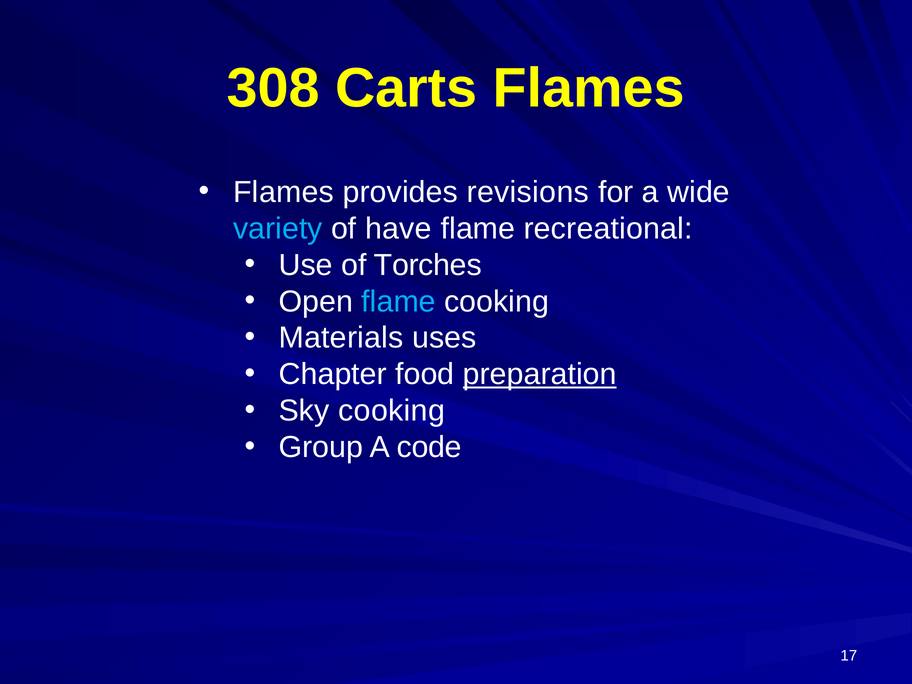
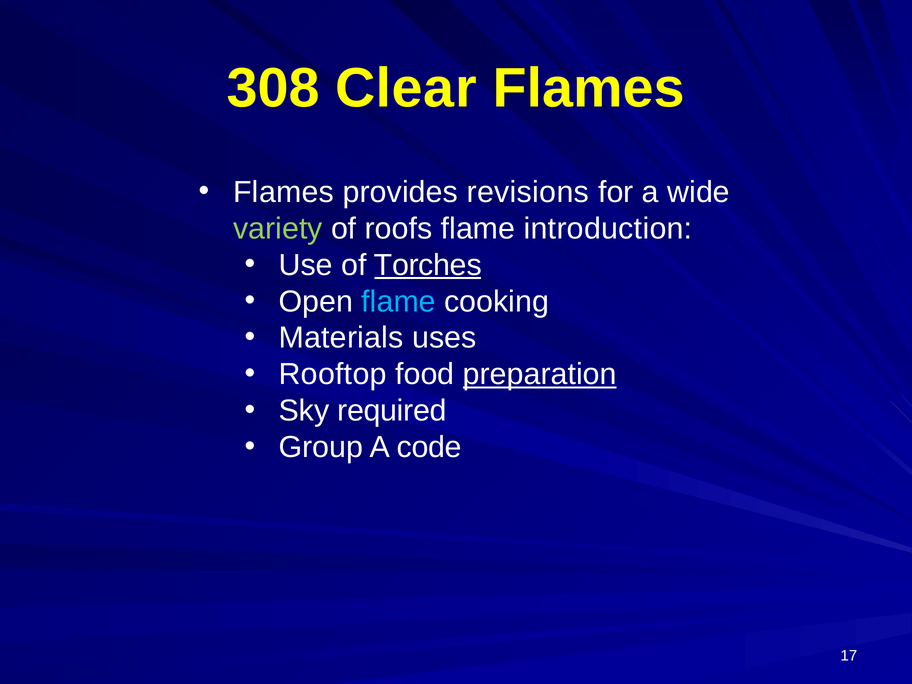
Carts: Carts -> Clear
variety colour: light blue -> light green
have: have -> roofs
recreational: recreational -> introduction
Torches underline: none -> present
Chapter: Chapter -> Rooftop
Sky cooking: cooking -> required
